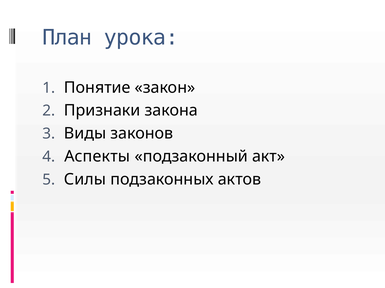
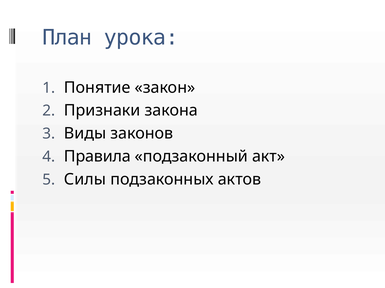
Аспекты: Аспекты -> Правила
